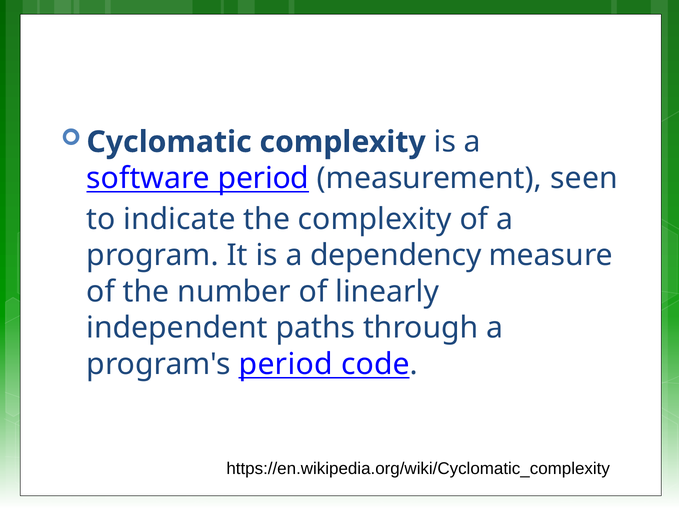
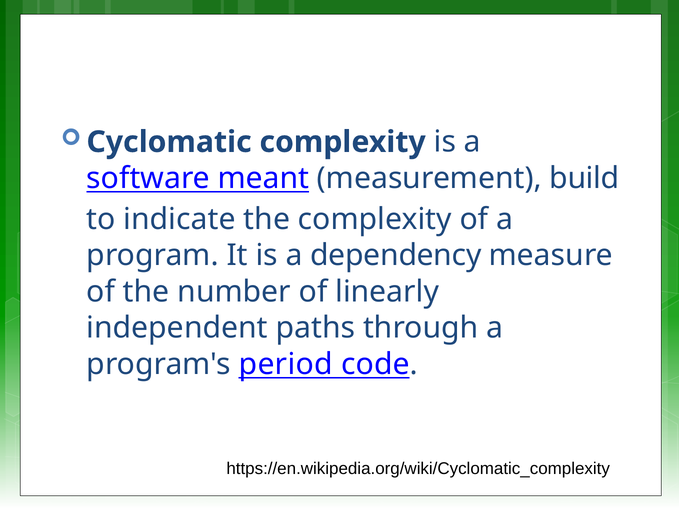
software period: period -> meant
seen: seen -> build
